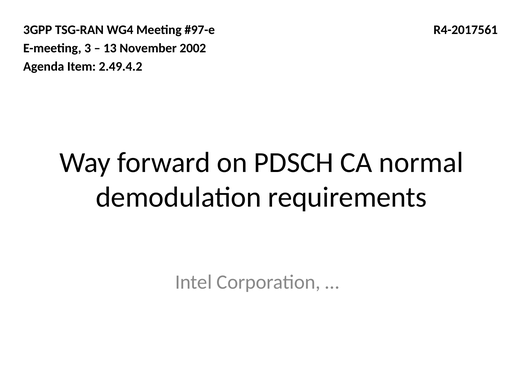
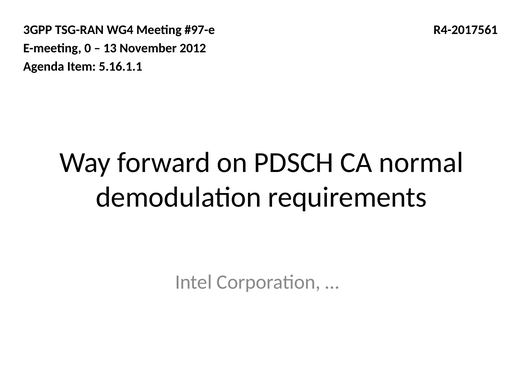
3: 3 -> 0
2002: 2002 -> 2012
2.49.4.2: 2.49.4.2 -> 5.16.1.1
